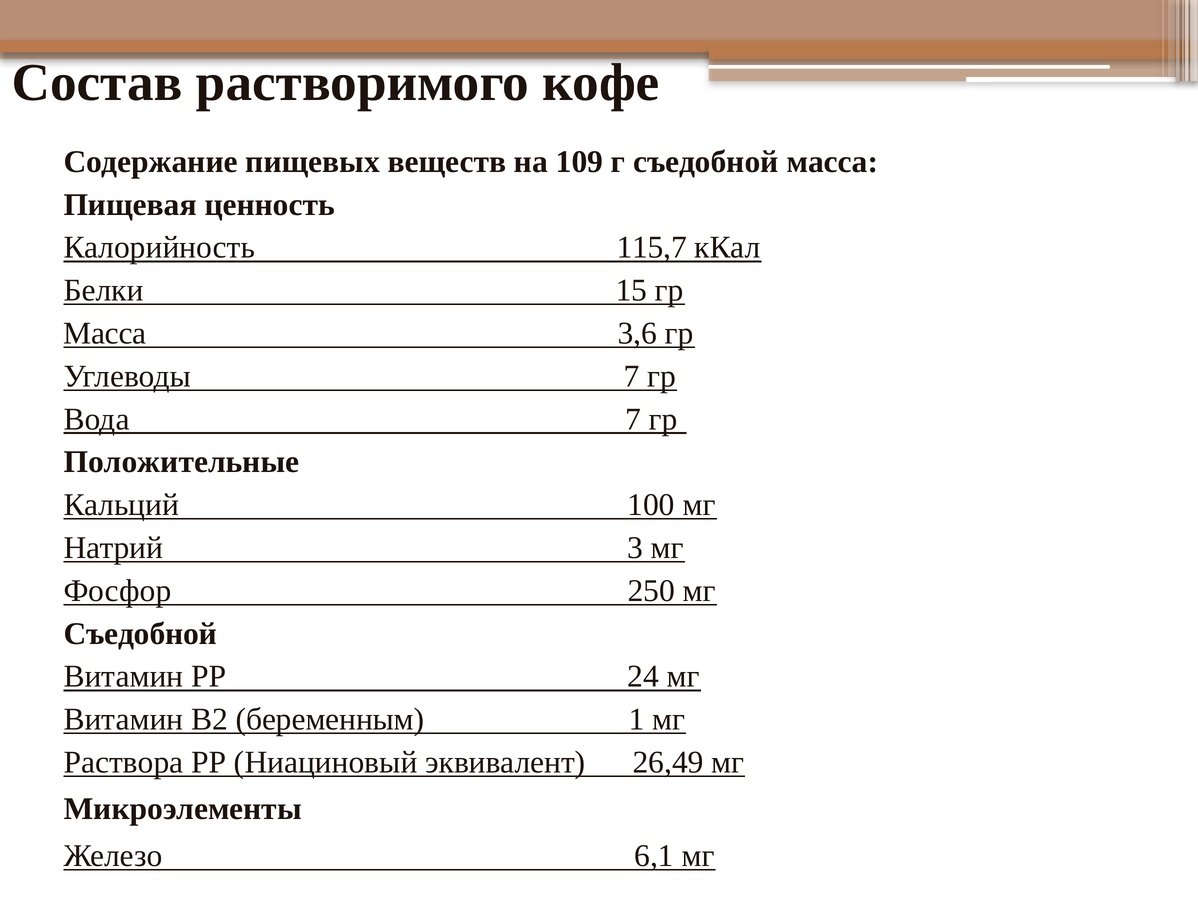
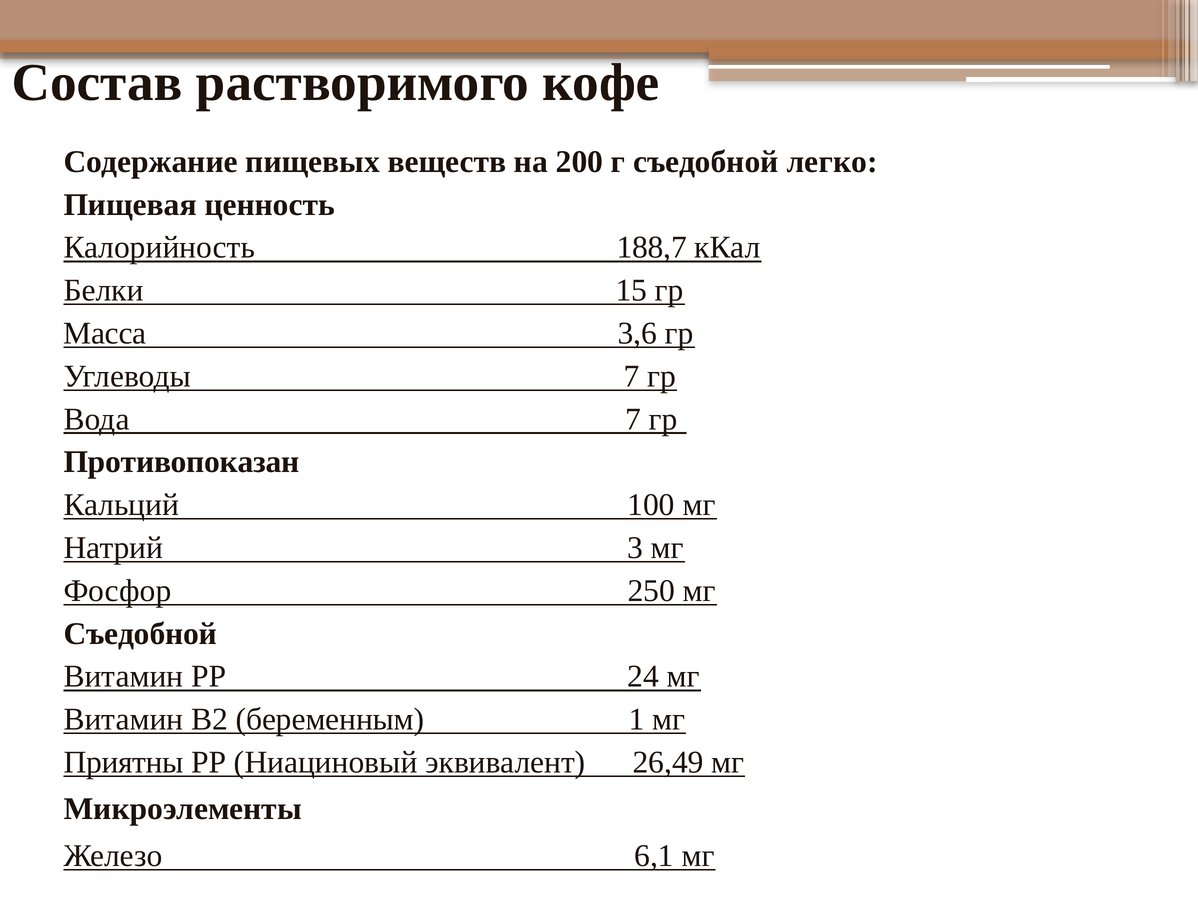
109: 109 -> 200
съедобной масса: масса -> легко
115,7: 115,7 -> 188,7
Положительные: Положительные -> Противопоказан
Раствора: Раствора -> Приятны
